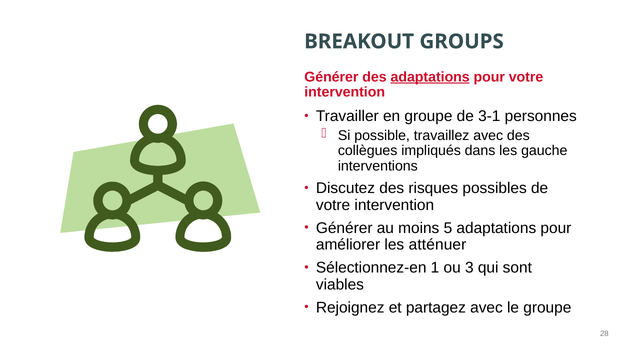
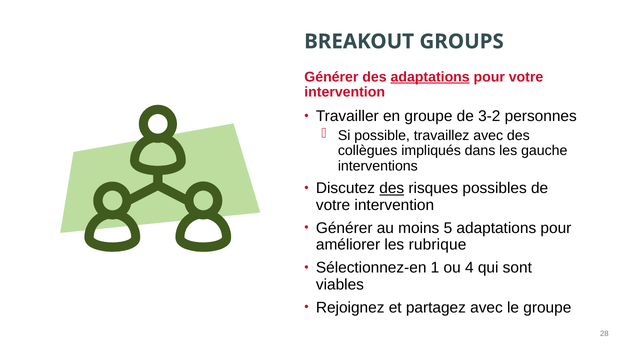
3-1: 3-1 -> 3-2
des at (392, 188) underline: none -> present
atténuer: atténuer -> rubrique
3: 3 -> 4
